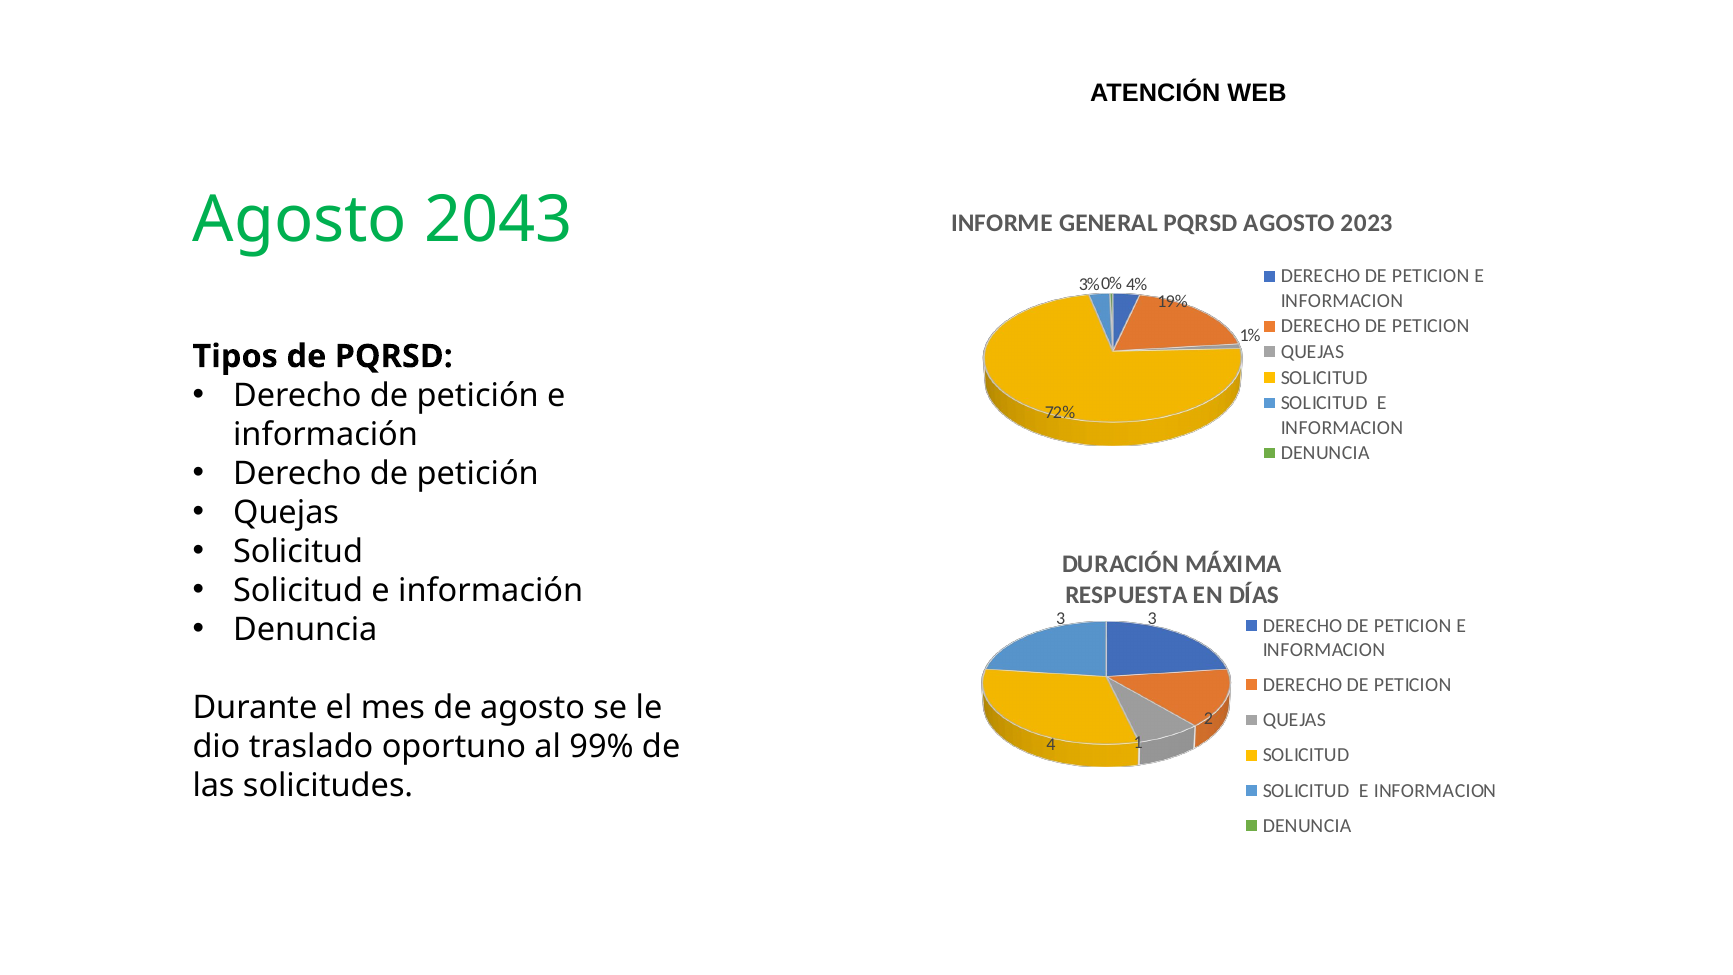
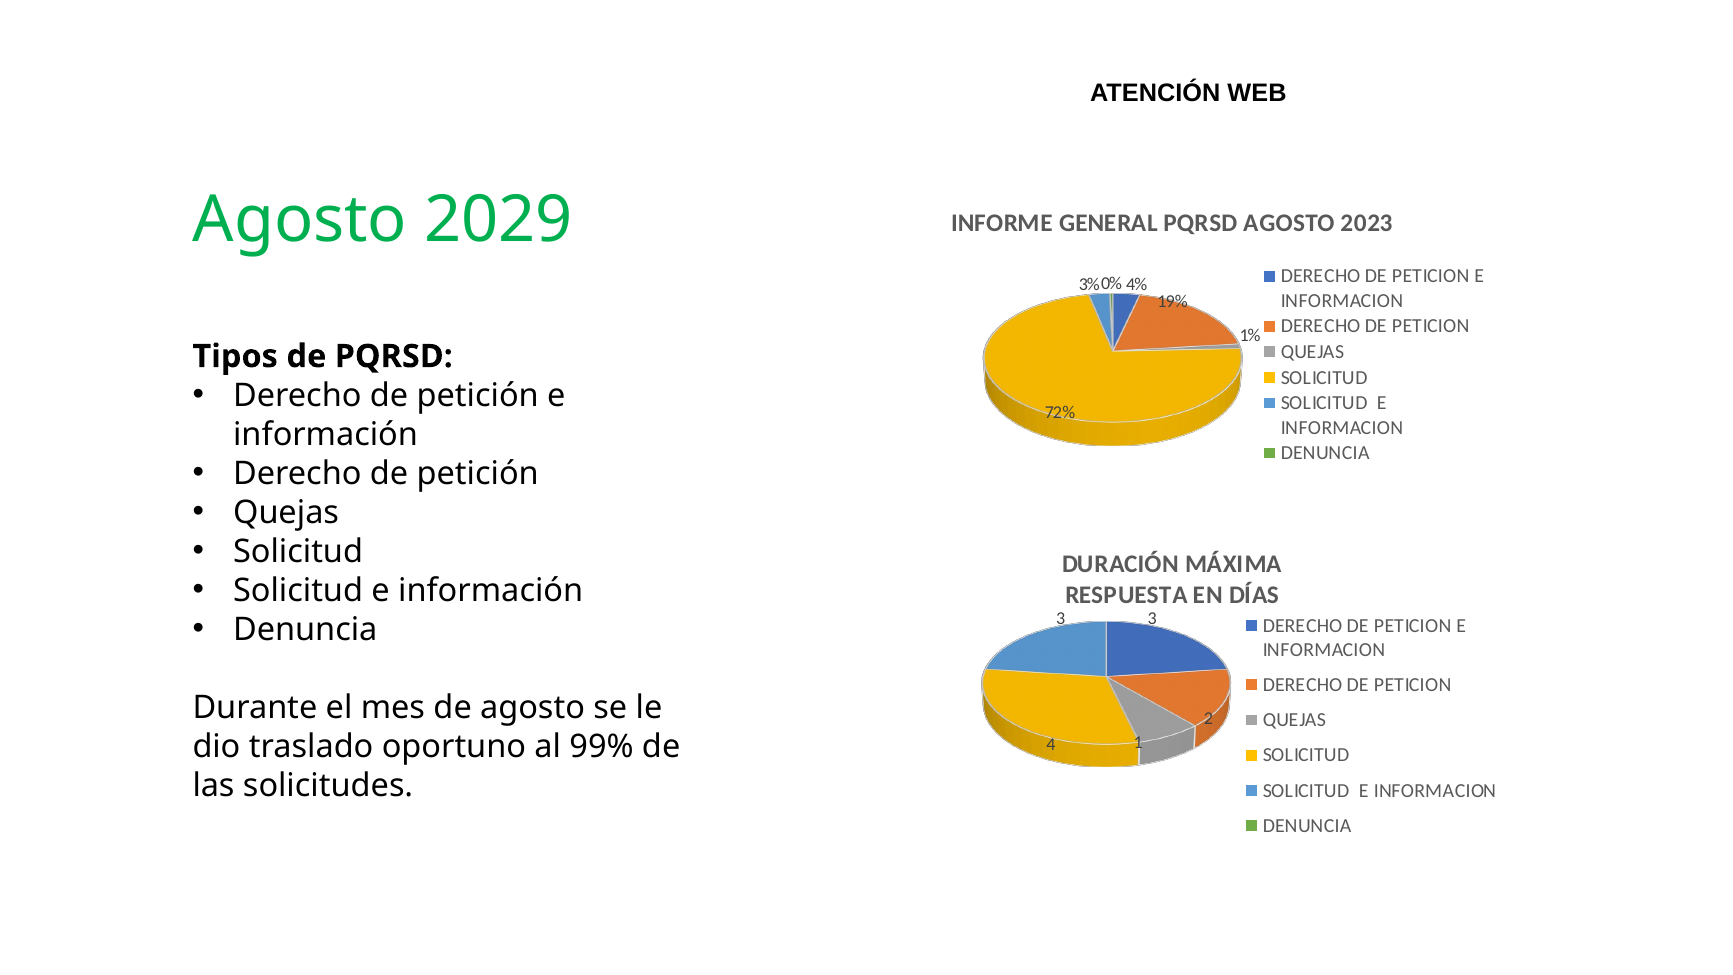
2043: 2043 -> 2029
